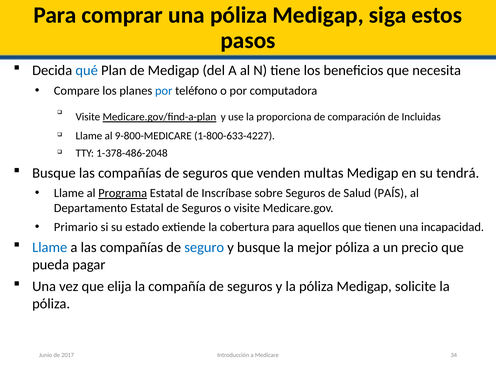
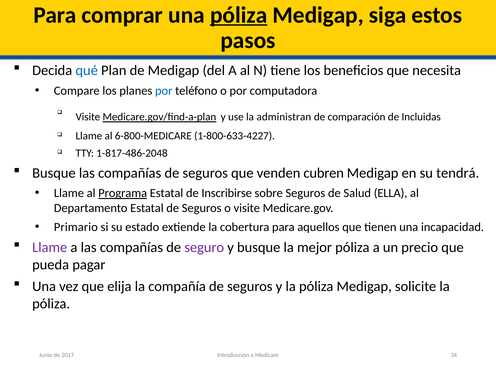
póliza at (239, 15) underline: none -> present
proporciona: proporciona -> administran
9-800-MEDICARE: 9-800-MEDICARE -> 6-800-MEDICARE
1-378-486-2048: 1-378-486-2048 -> 1-817-486-2048
multas: multas -> cubren
Inscríbase: Inscríbase -> Inscribirse
PAÍS: PAÍS -> ELLA
Llame at (50, 247) colour: blue -> purple
seguro colour: blue -> purple
